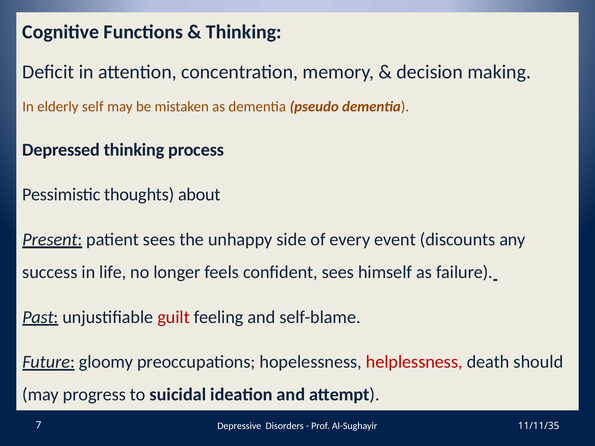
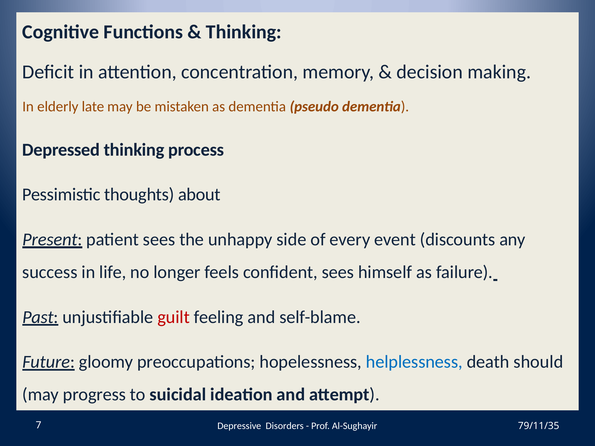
self: self -> late
helplessness colour: red -> blue
11/11/35: 11/11/35 -> 79/11/35
